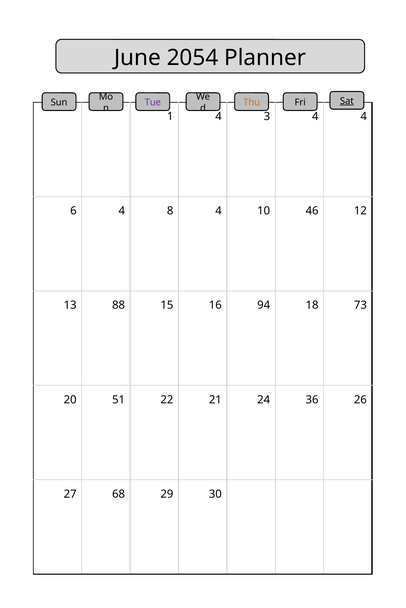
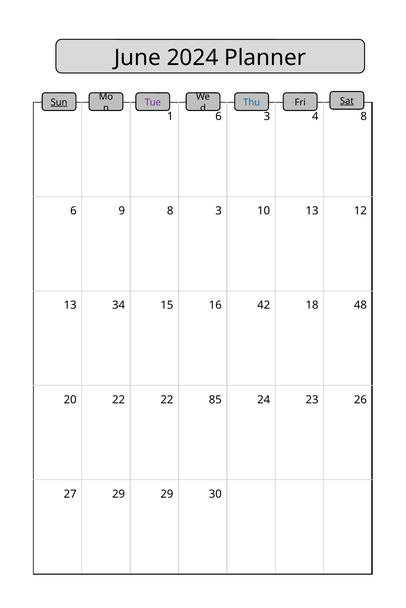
2054: 2054 -> 2024
Sun underline: none -> present
Thu colour: orange -> blue
1 4: 4 -> 6
4 4: 4 -> 8
6 4: 4 -> 9
8 4: 4 -> 3
10 46: 46 -> 13
88: 88 -> 34
94: 94 -> 42
73: 73 -> 48
20 51: 51 -> 22
21: 21 -> 85
36: 36 -> 23
27 68: 68 -> 29
